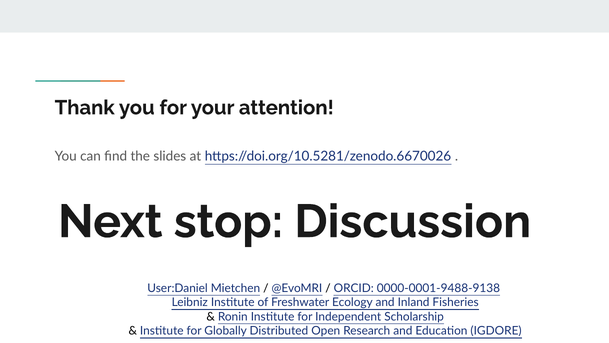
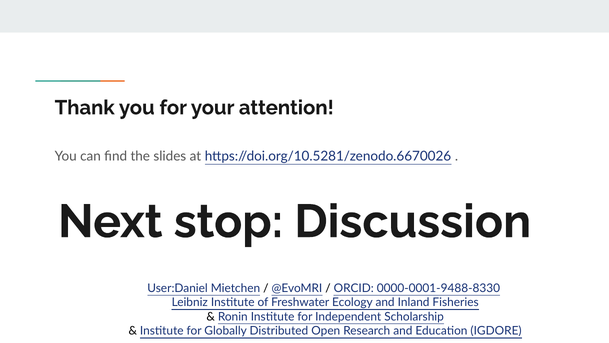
0000-0001-9488-9138: 0000-0001-9488-9138 -> 0000-0001-9488-8330
